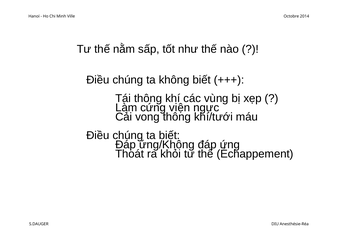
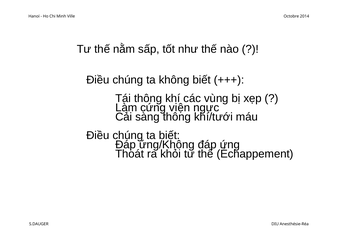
vong: vong -> sàng
